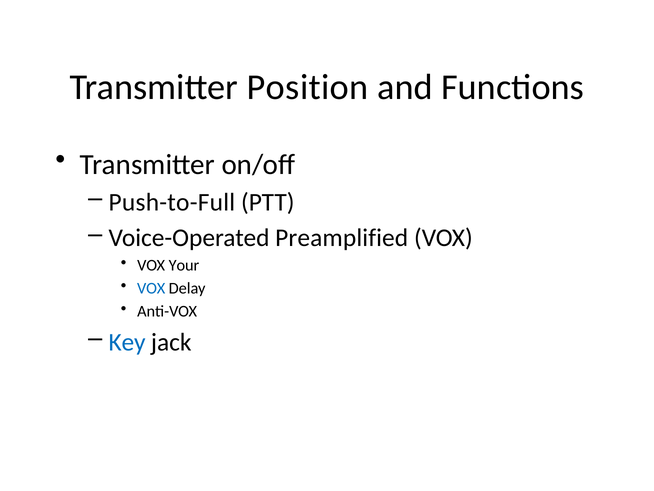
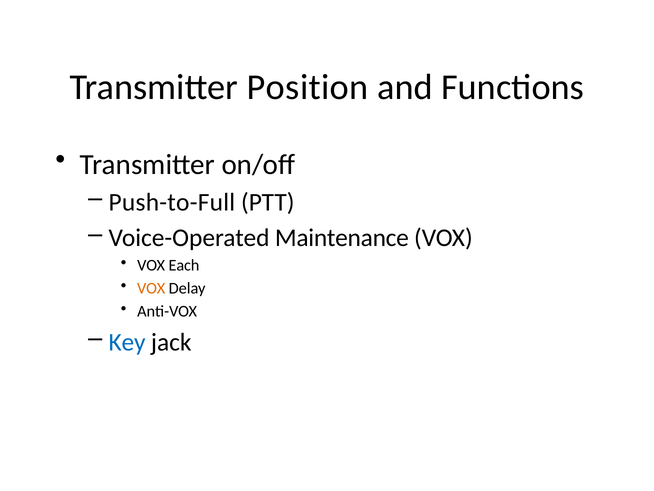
Preamplified: Preamplified -> Maintenance
Your: Your -> Each
VOX at (151, 288) colour: blue -> orange
